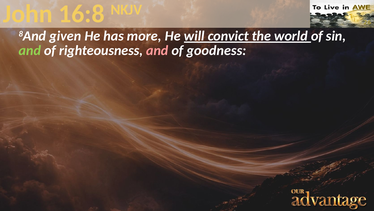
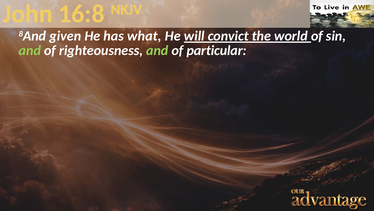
more: more -> what
and at (157, 50) colour: pink -> light green
goodness: goodness -> particular
